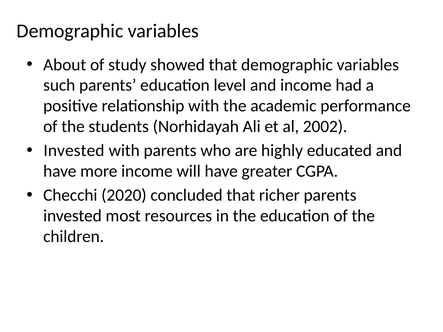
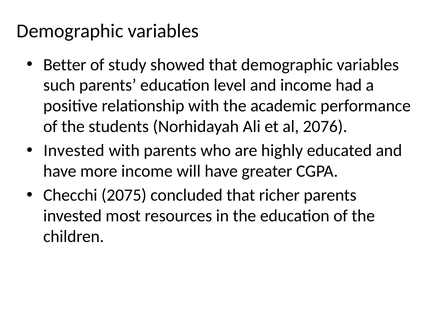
About: About -> Better
2002: 2002 -> 2076
2020: 2020 -> 2075
